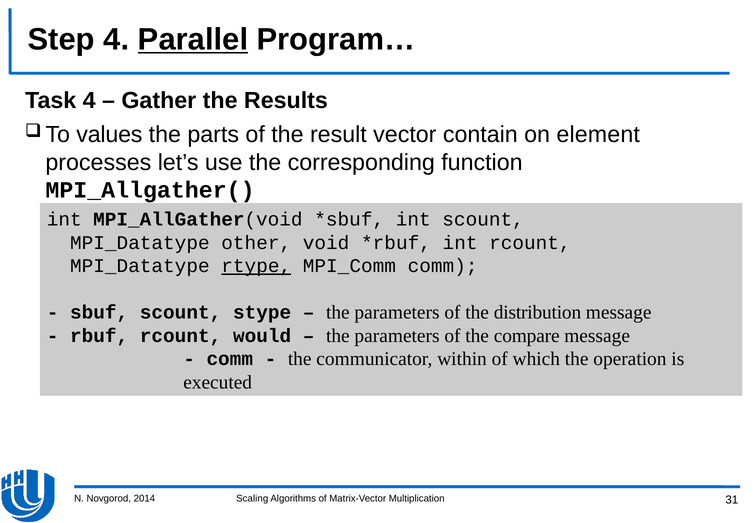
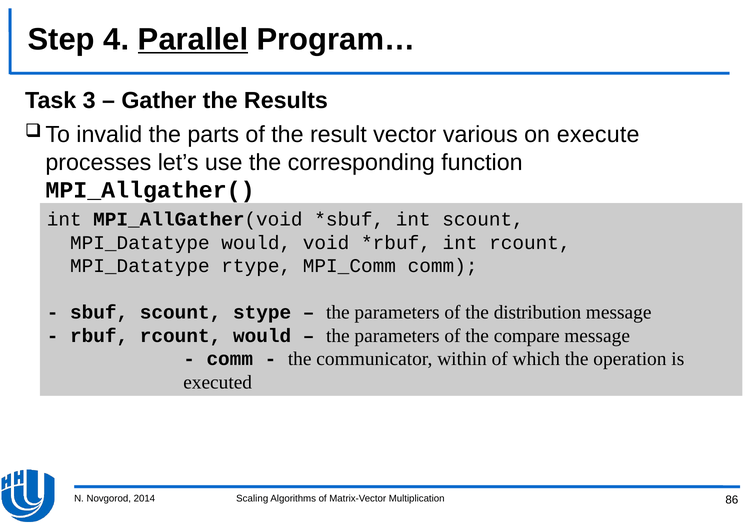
Task 4: 4 -> 3
values: values -> invalid
contain: contain -> various
element: element -> execute
MPI_Datatype other: other -> would
rtype underline: present -> none
31: 31 -> 86
